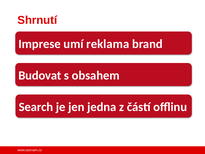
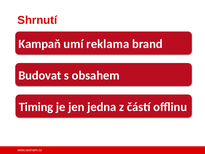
Imprese: Imprese -> Kampaň
Search: Search -> Timing
